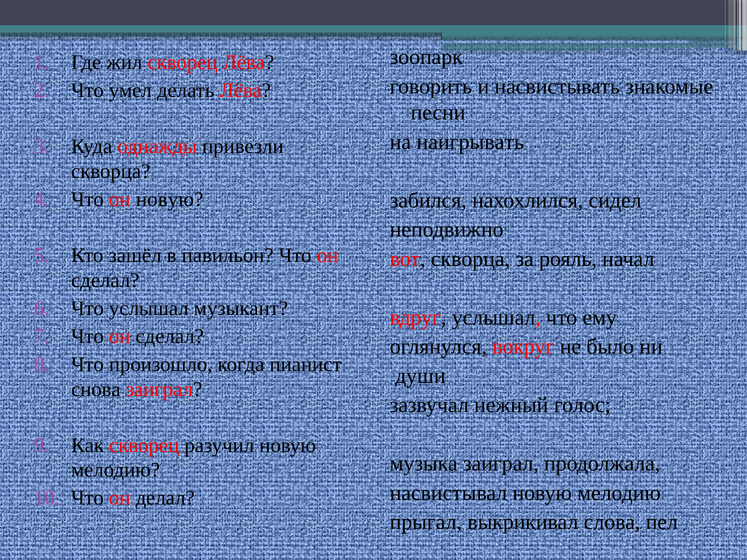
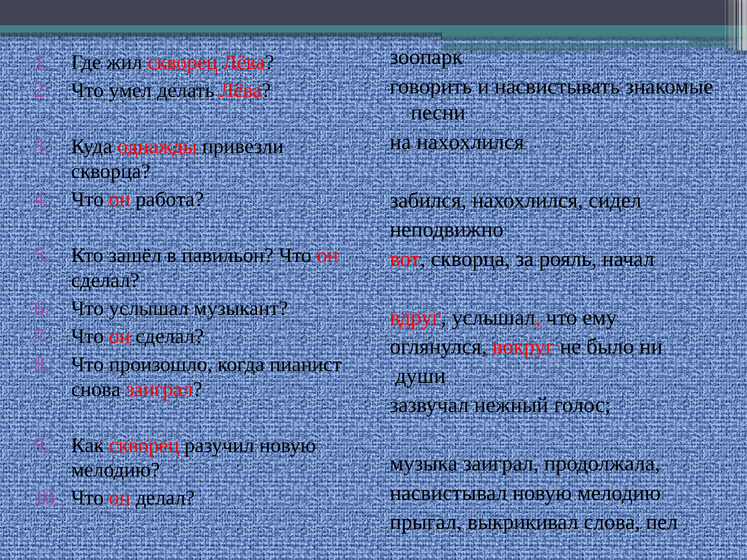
на наигрывать: наигрывать -> нахохлился
он новую: новую -> работа
